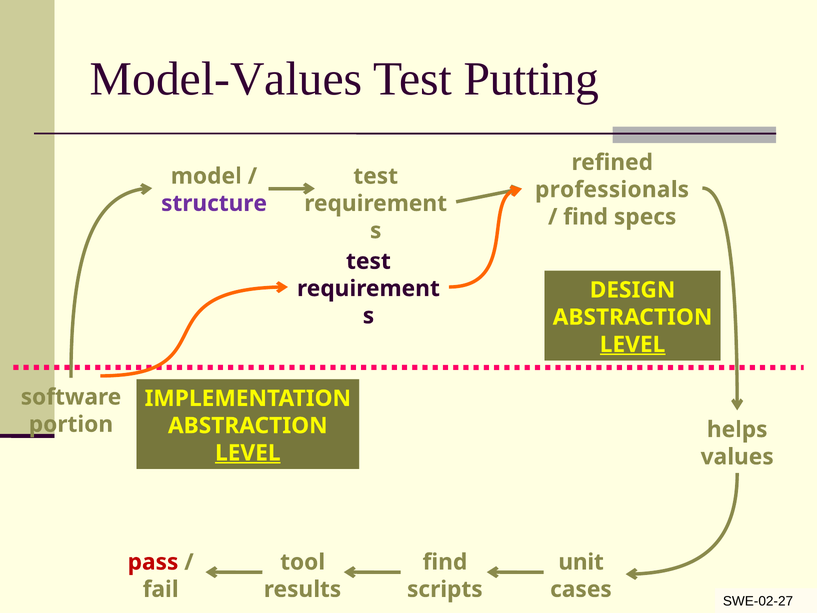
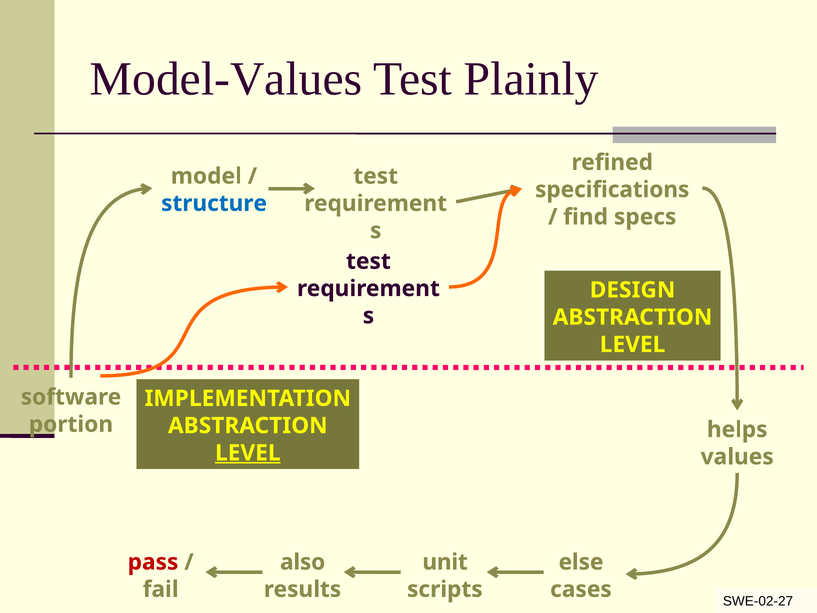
Putting: Putting -> Plainly
professionals: professionals -> specifications
structure colour: purple -> blue
LEVEL at (633, 344) underline: present -> none
tool: tool -> also
find at (445, 562): find -> unit
unit: unit -> else
